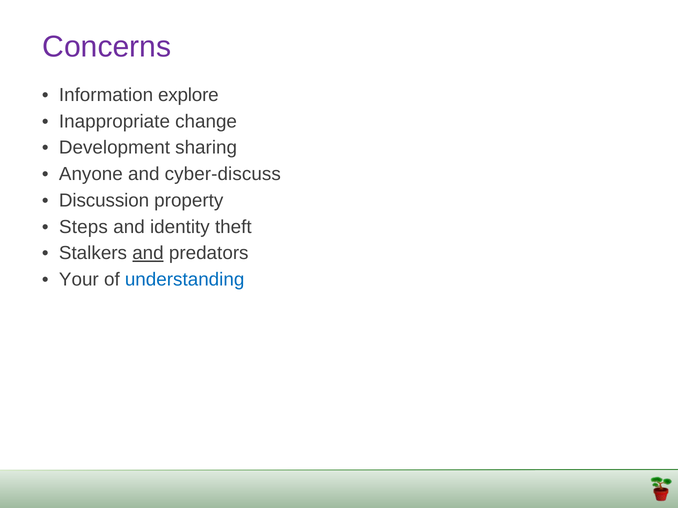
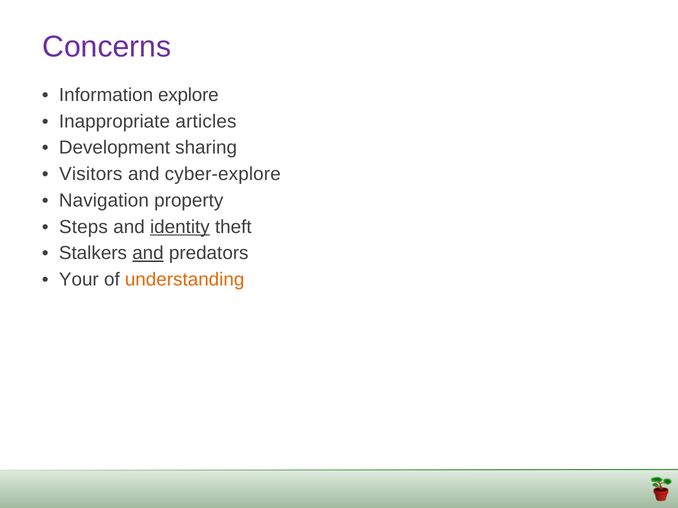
change: change -> articles
Anyone: Anyone -> Visitors
cyber-discuss: cyber-discuss -> cyber-explore
Discussion: Discussion -> Navigation
identity underline: none -> present
understanding colour: blue -> orange
